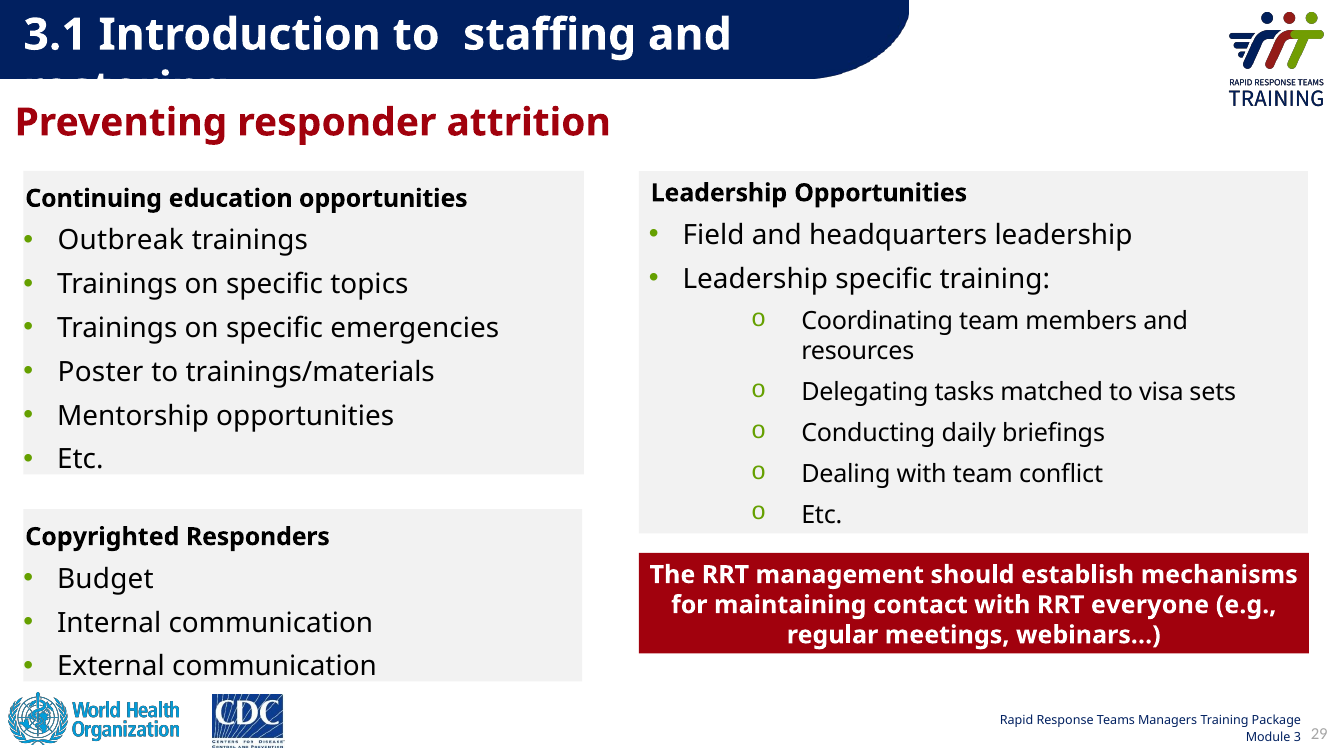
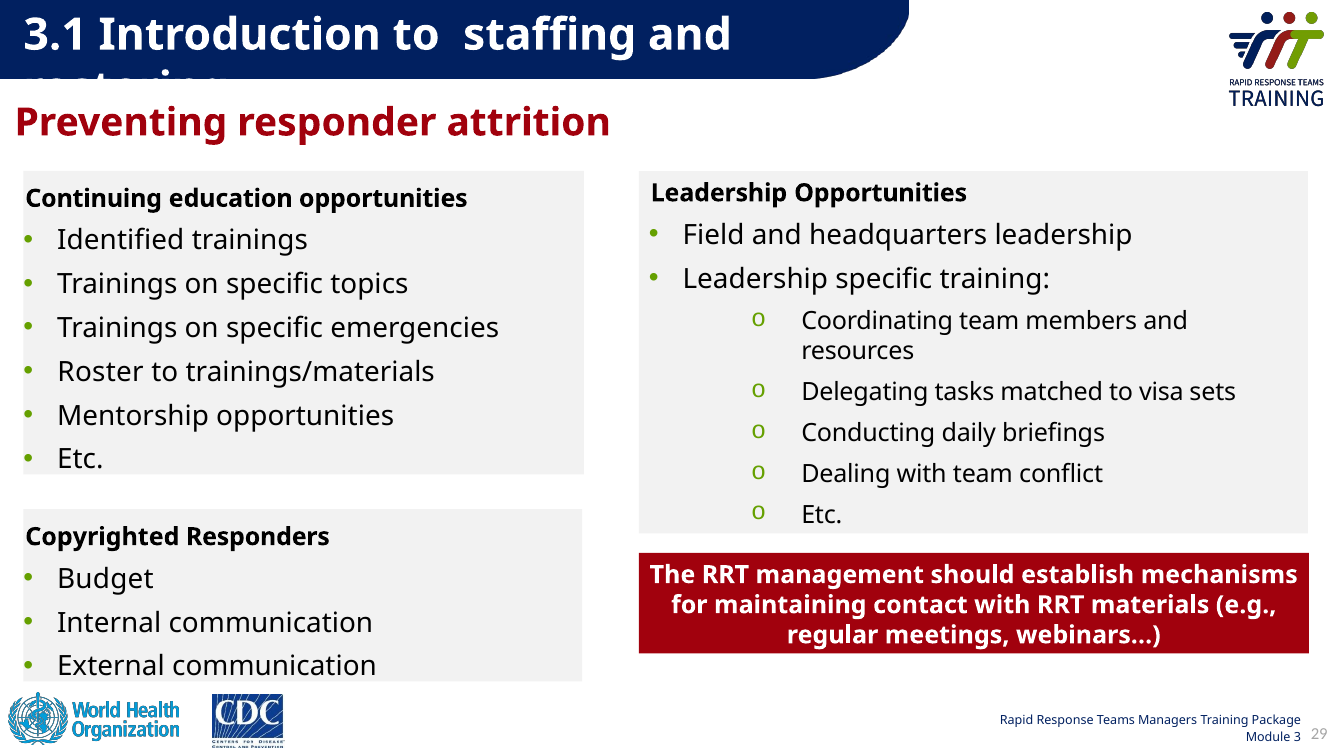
Outbreak: Outbreak -> Identified
Poster: Poster -> Roster
everyone: everyone -> materials
